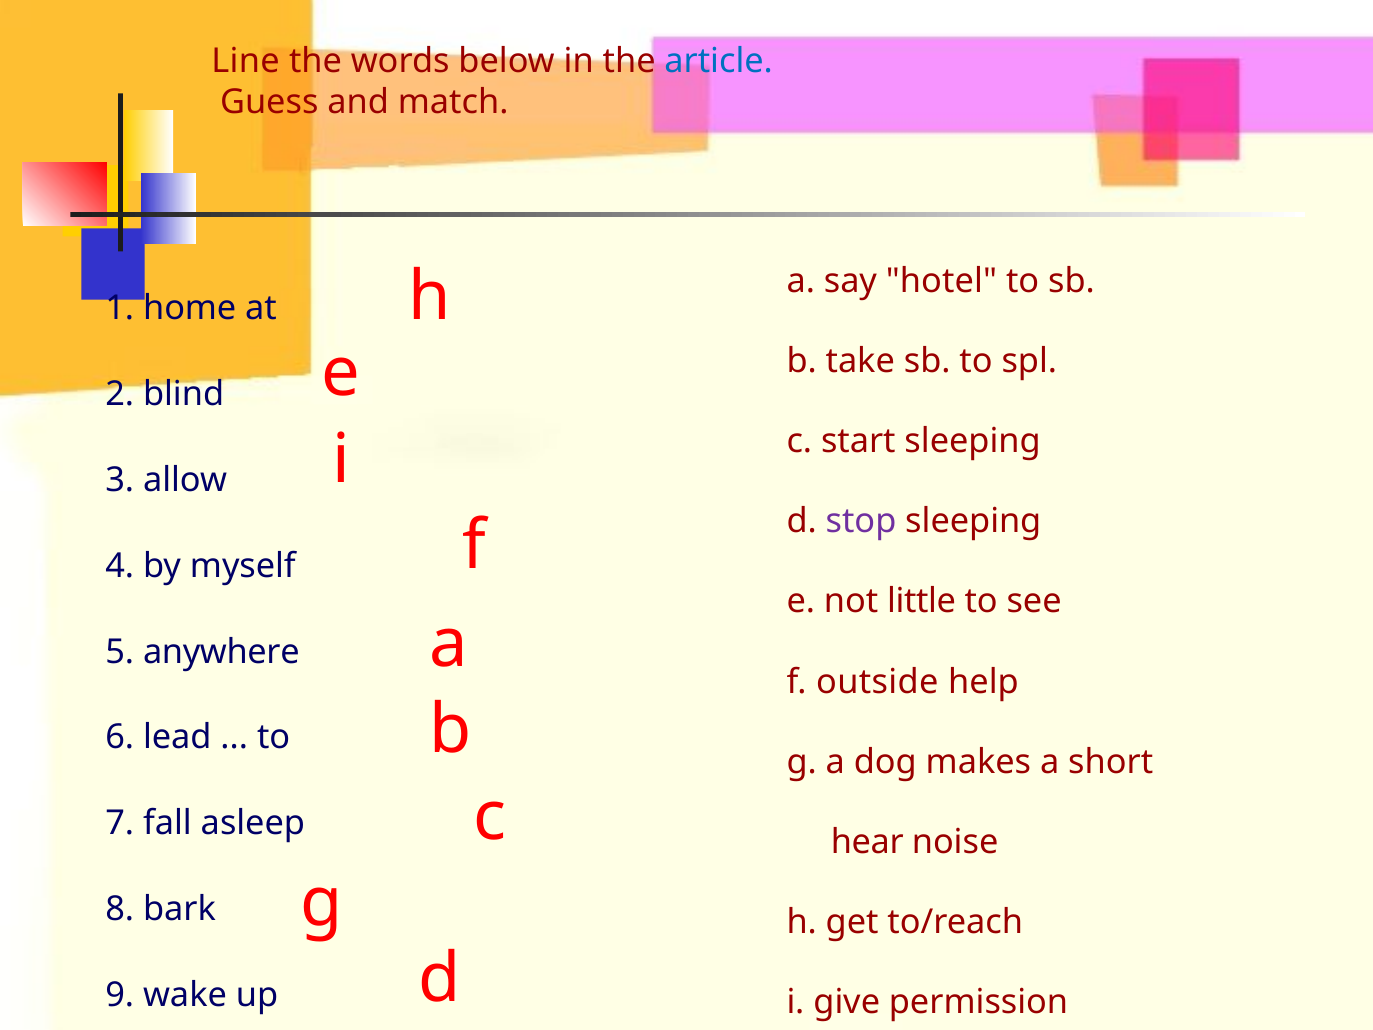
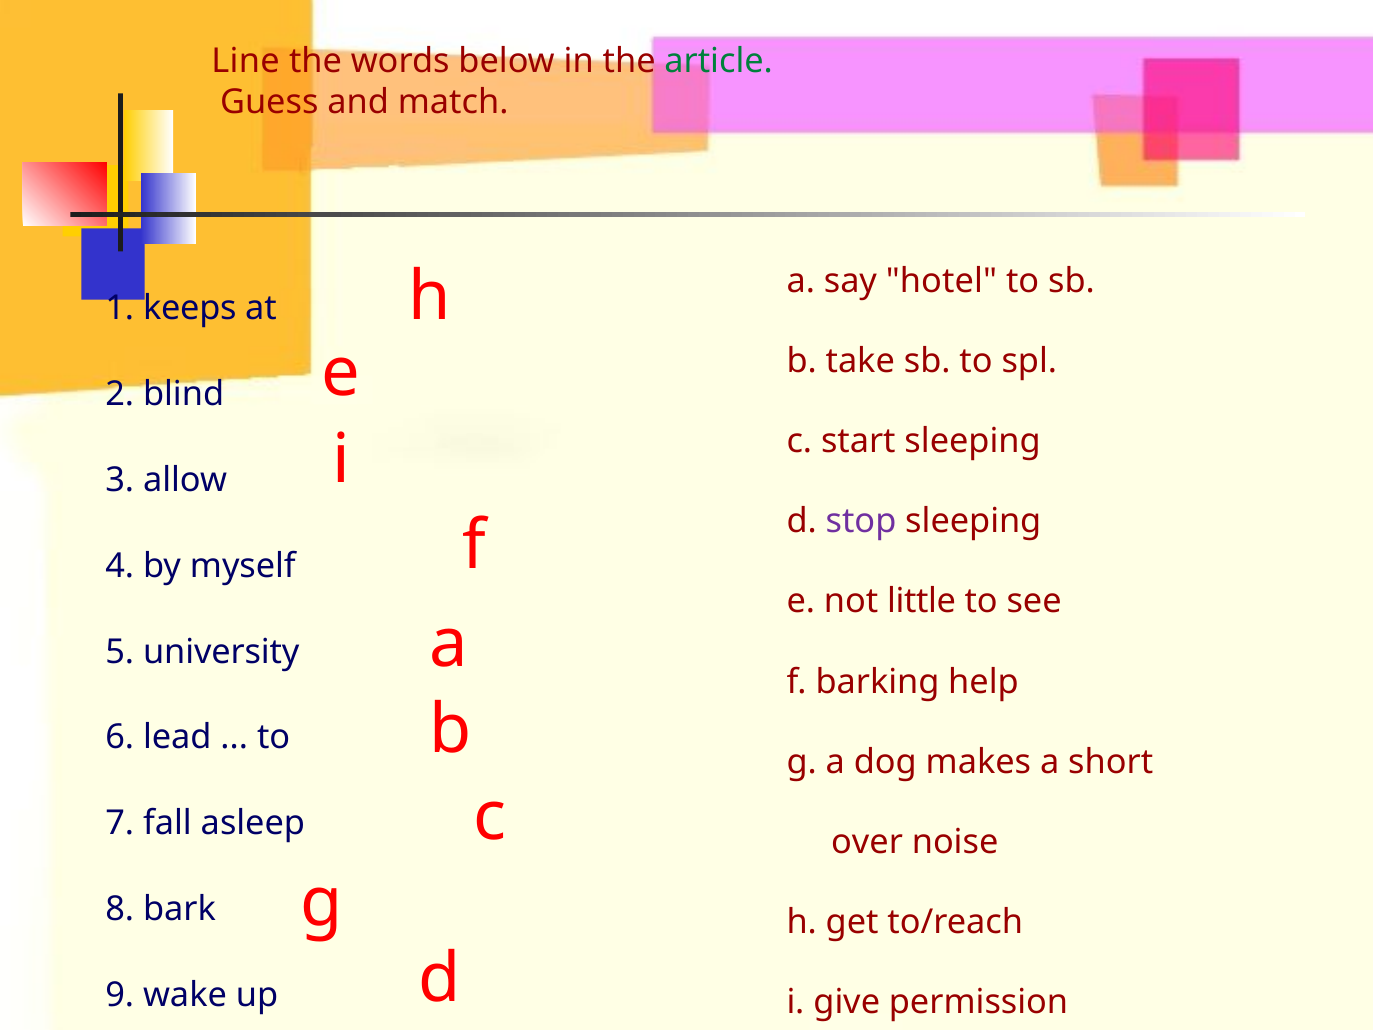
article colour: blue -> green
home: home -> keeps
anywhere: anywhere -> university
outside: outside -> barking
hear: hear -> over
